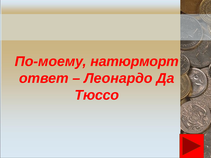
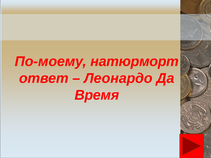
Тюссо: Тюссо -> Время
